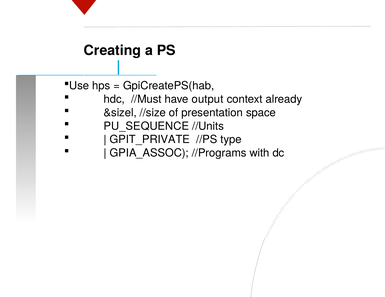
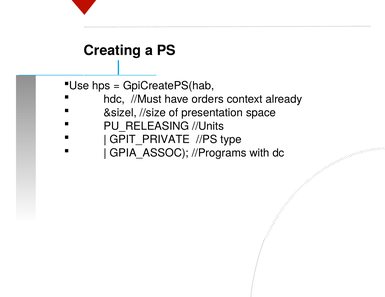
output: output -> orders
PU_SEQUENCE: PU_SEQUENCE -> PU_RELEASING
